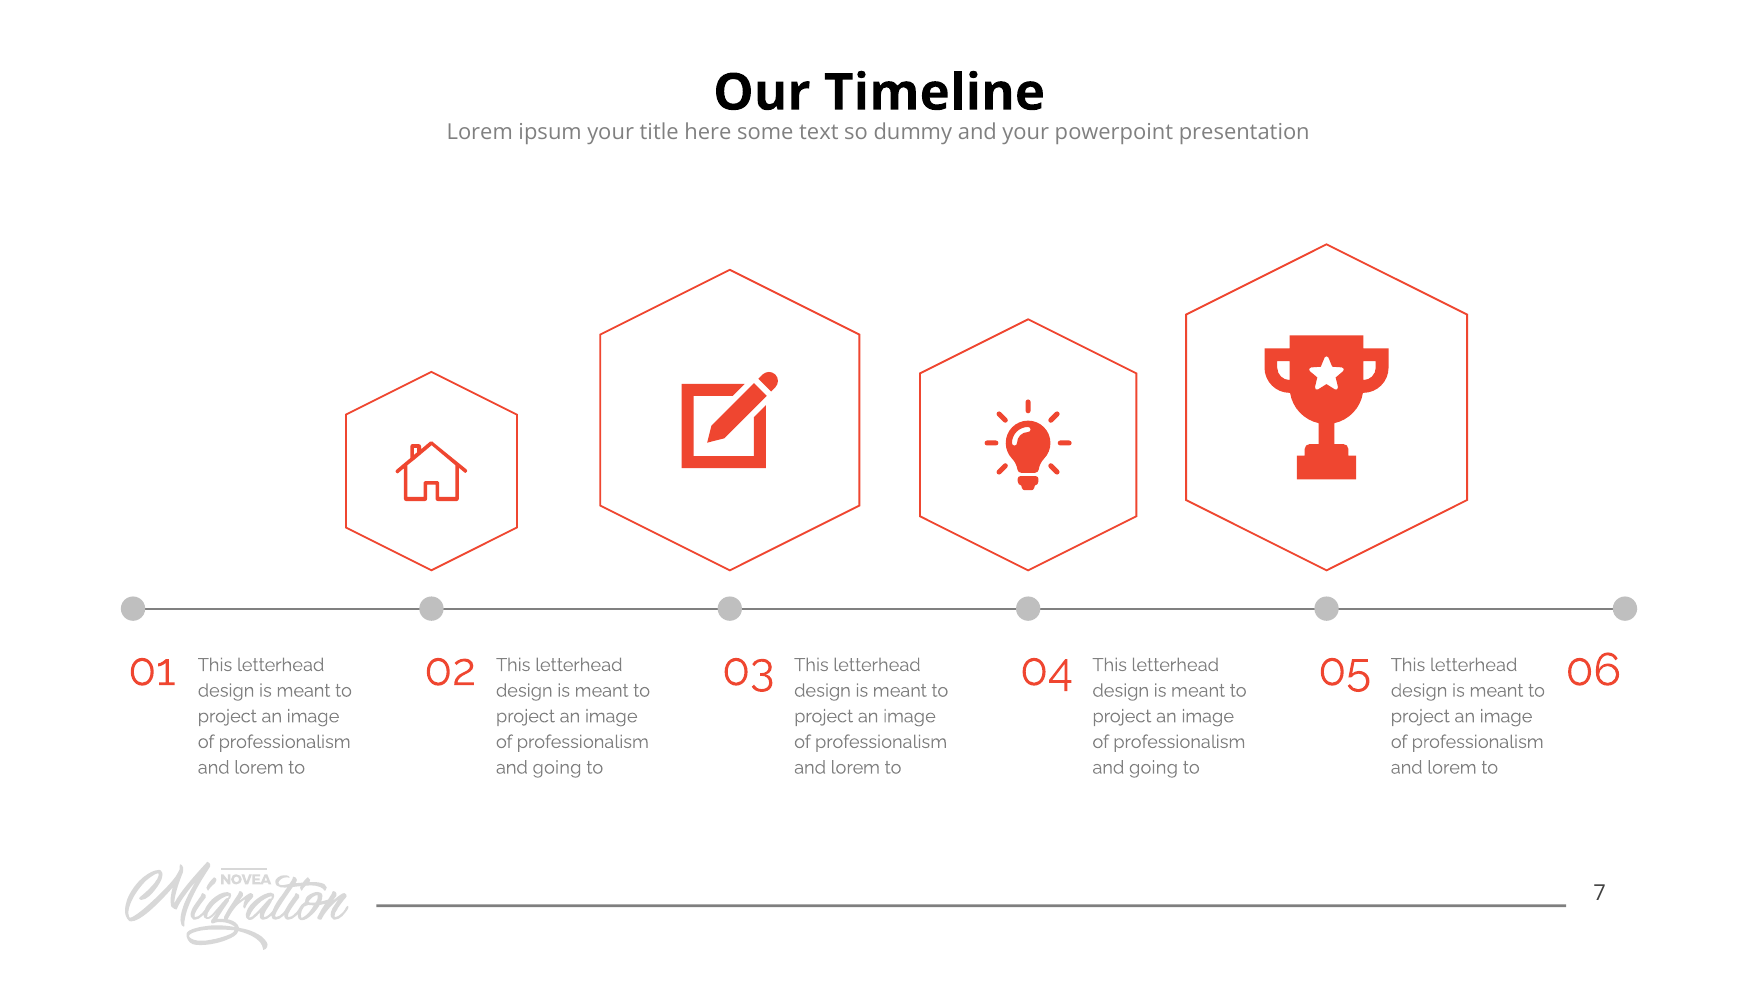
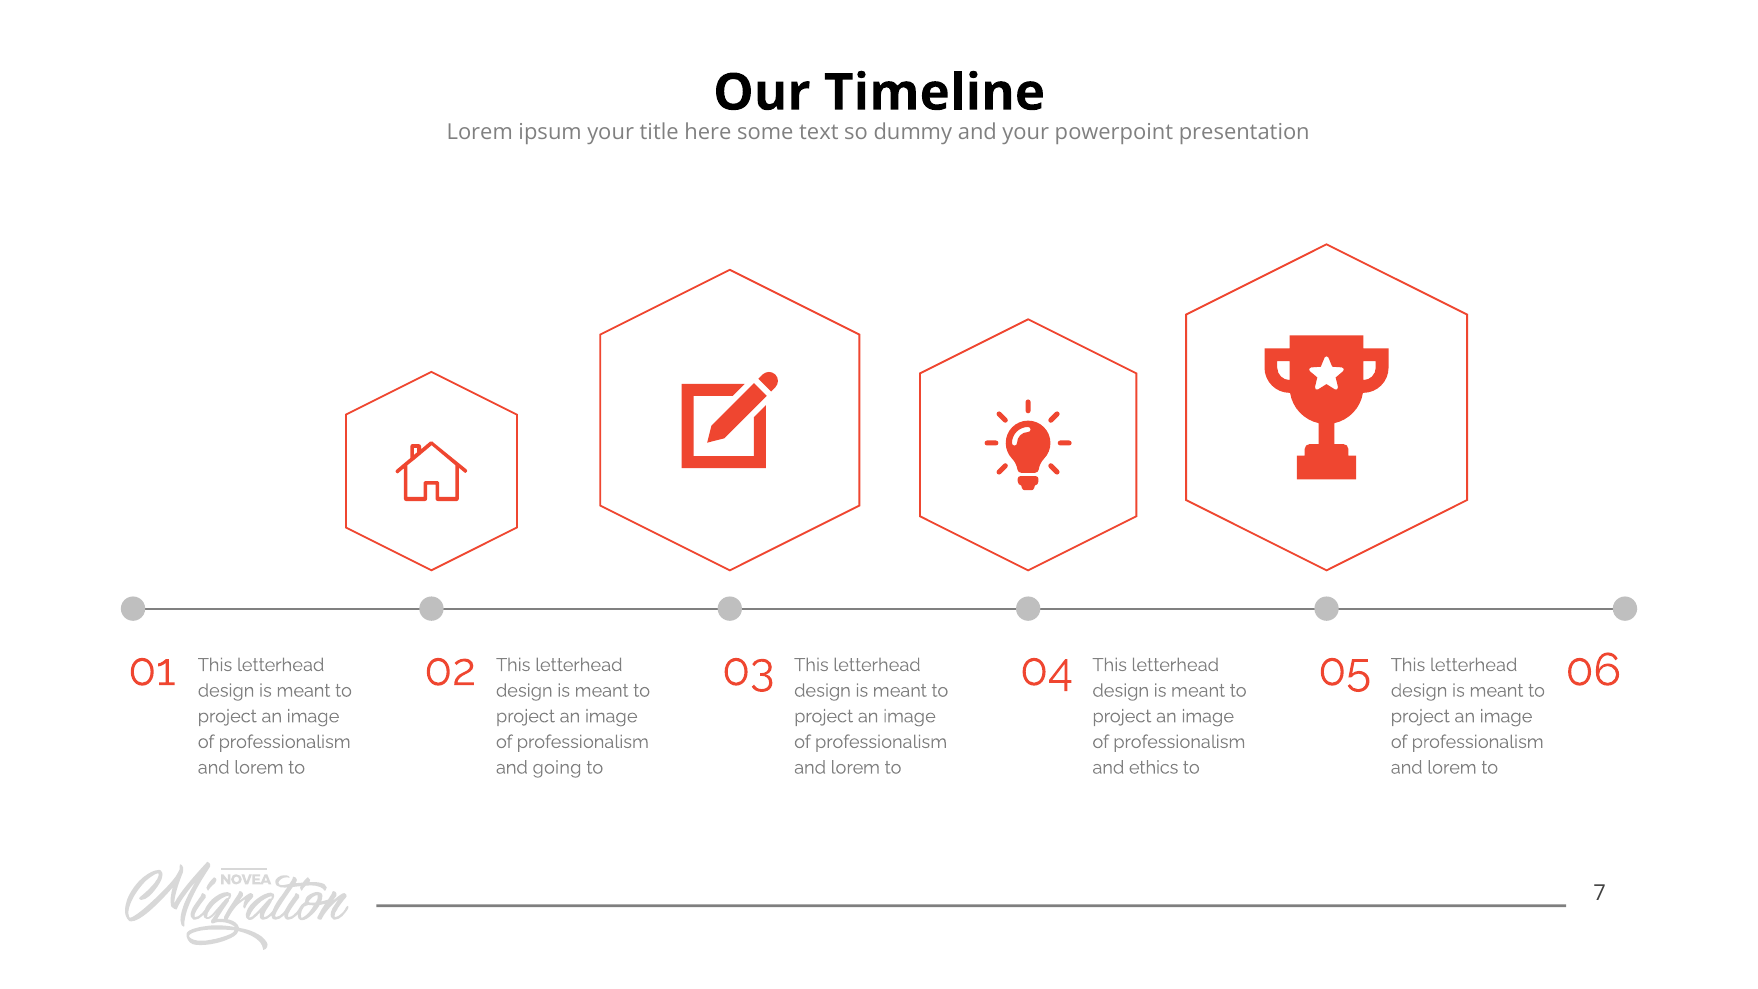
going at (1153, 767): going -> ethics
